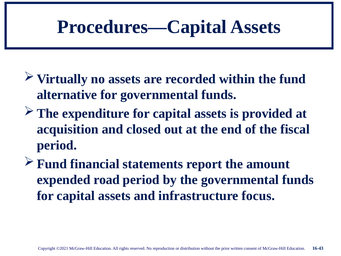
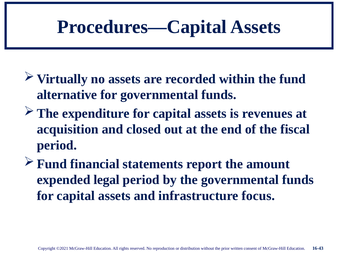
provided: provided -> revenues
road: road -> legal
